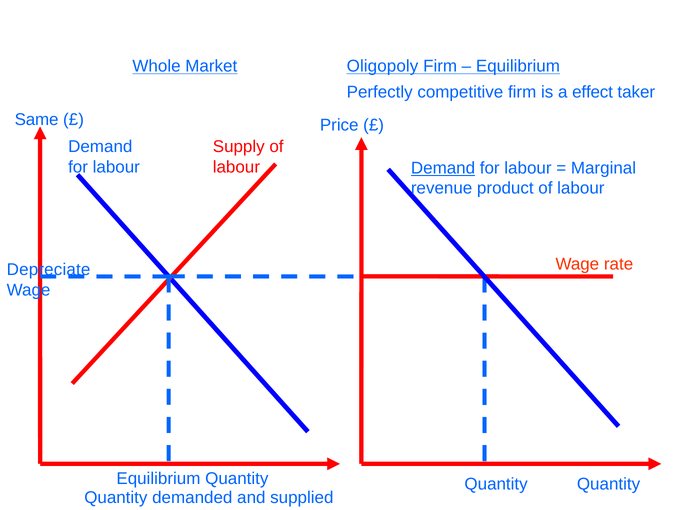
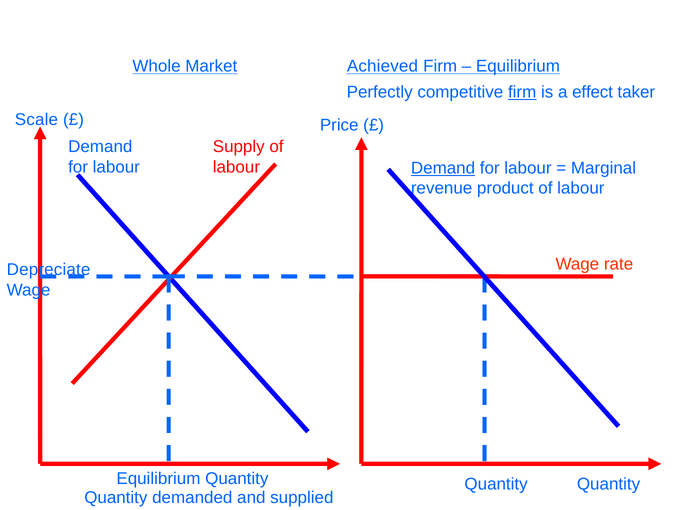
Oligopoly: Oligopoly -> Achieved
firm at (522, 92) underline: none -> present
Same: Same -> Scale
